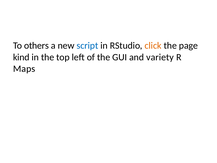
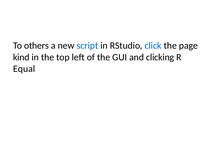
click colour: orange -> blue
variety: variety -> clicking
Maps: Maps -> Equal
